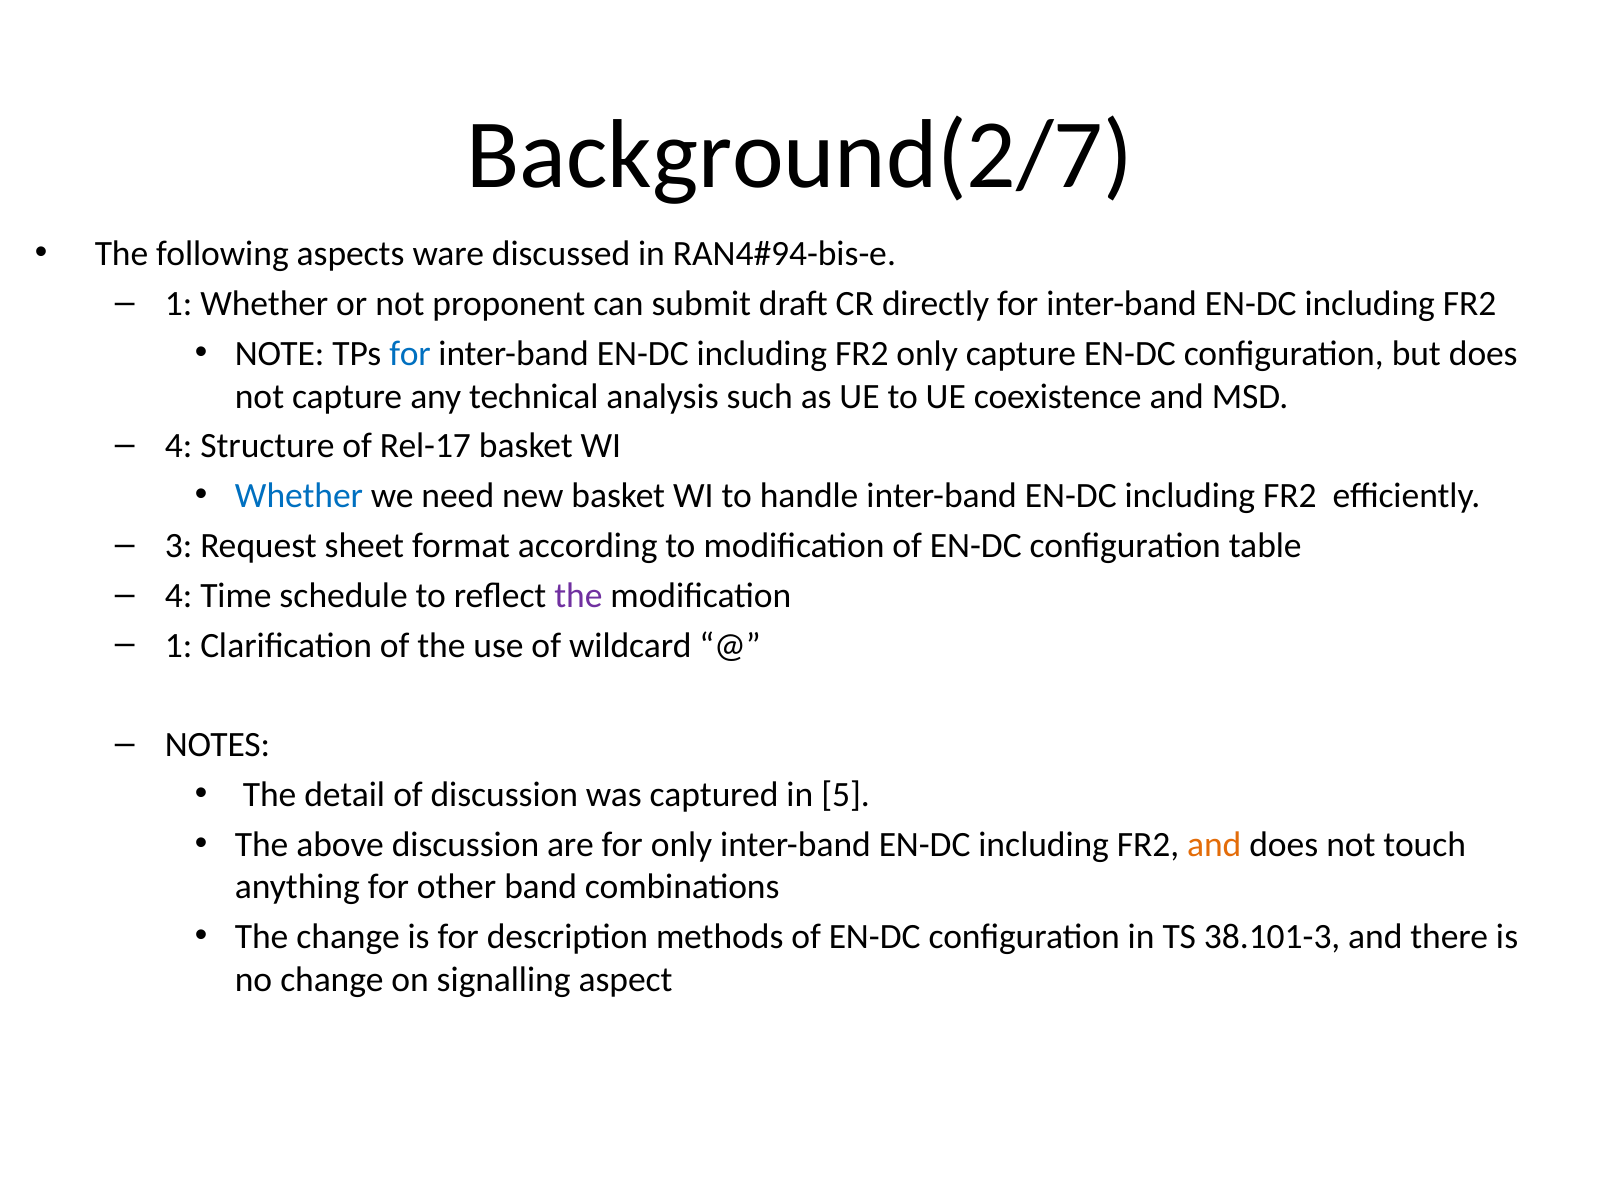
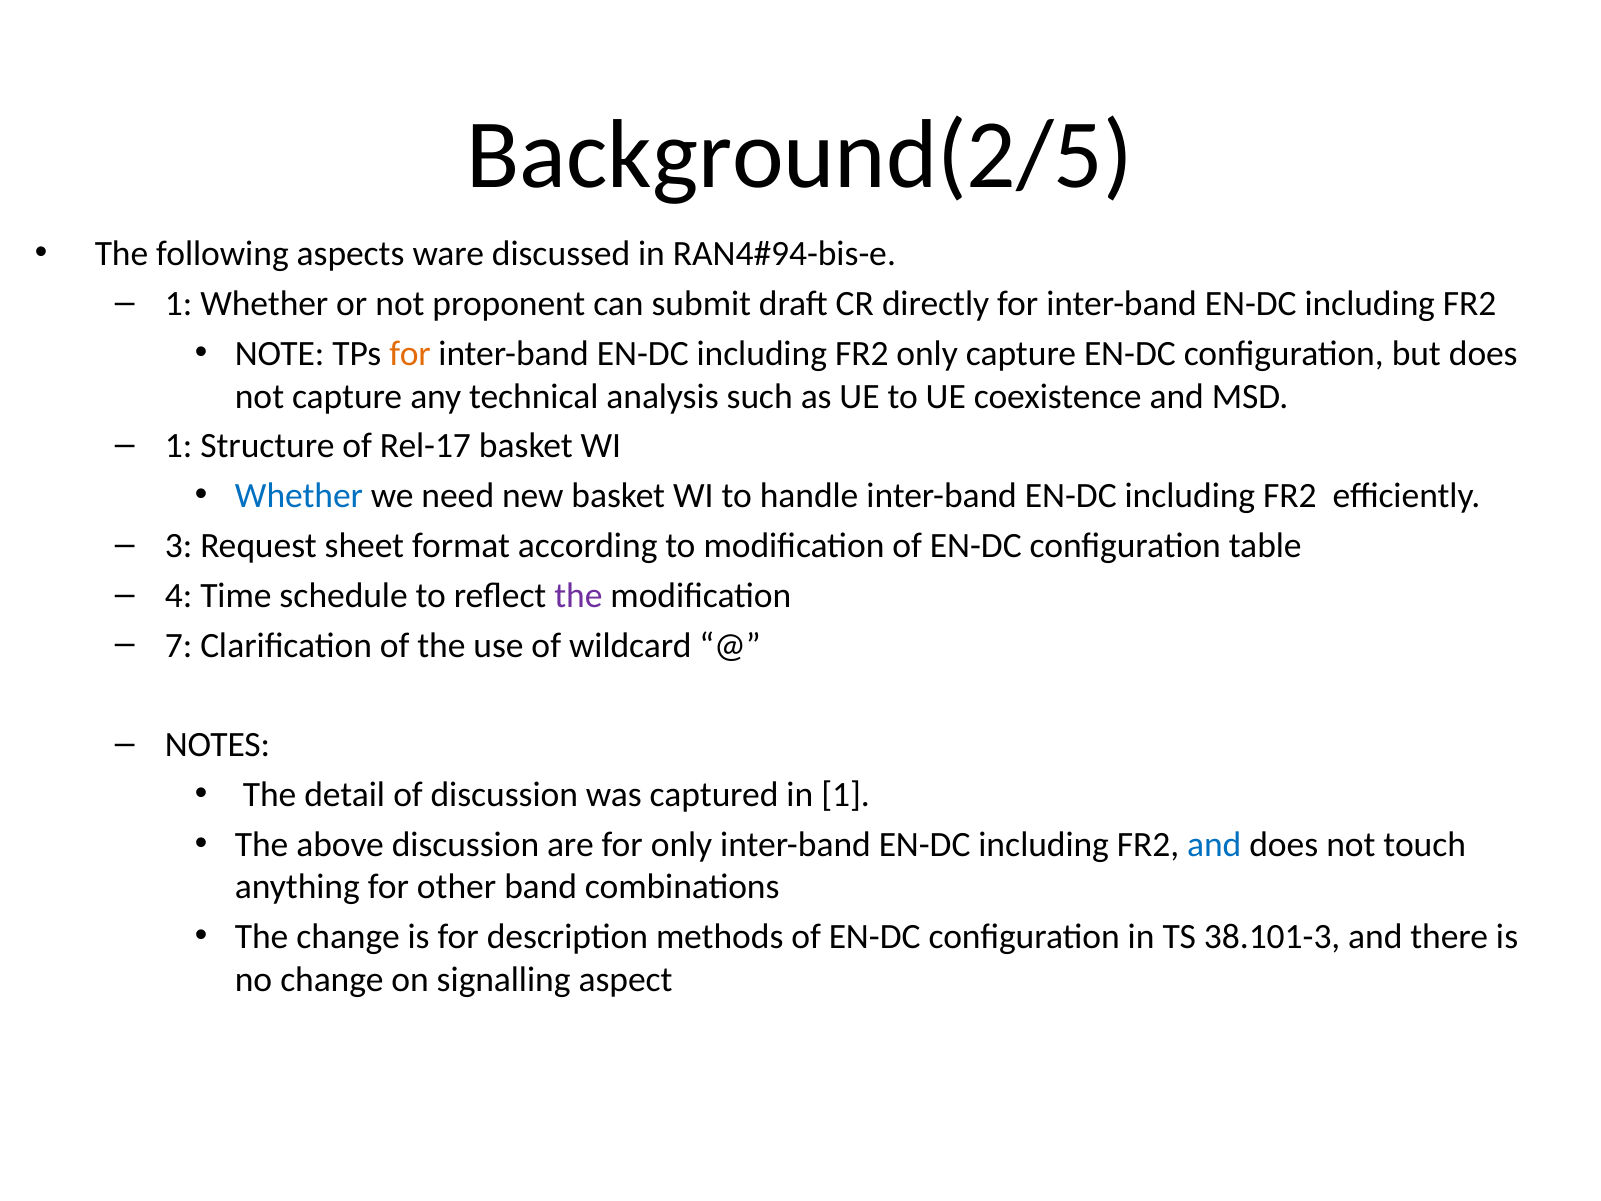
Background(2/7: Background(2/7 -> Background(2/5
for at (410, 354) colour: blue -> orange
4 at (179, 446): 4 -> 1
1 at (179, 645): 1 -> 7
in 5: 5 -> 1
and at (1214, 844) colour: orange -> blue
